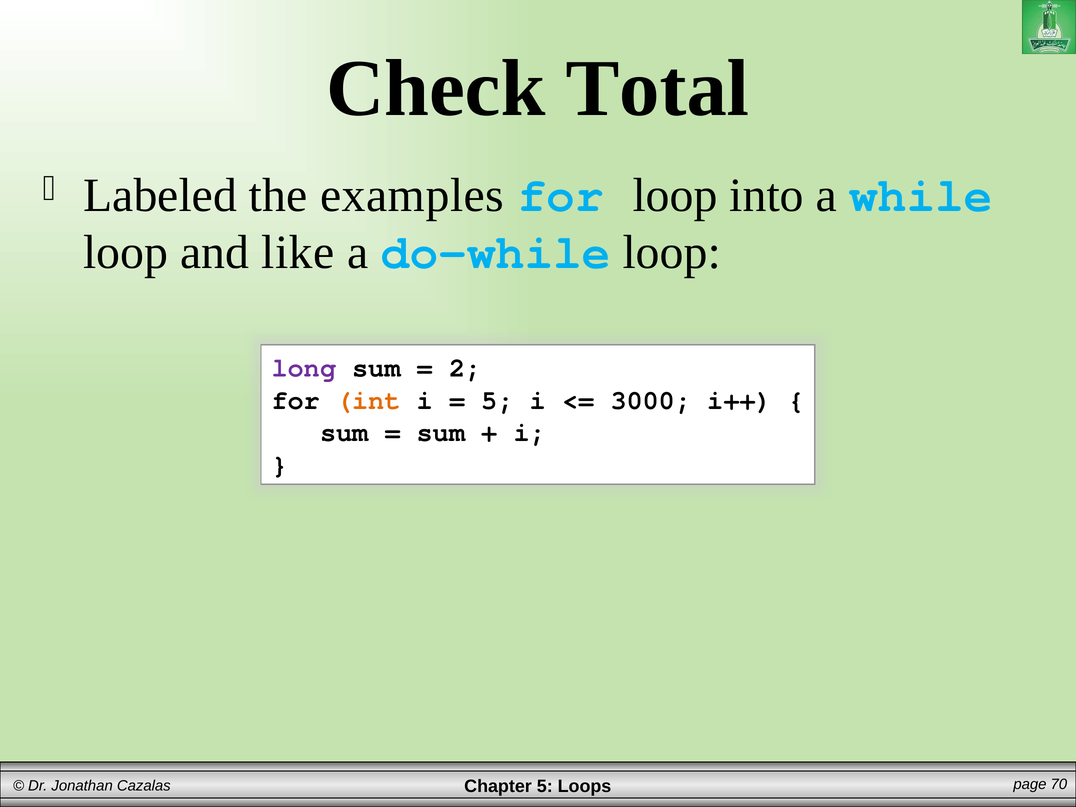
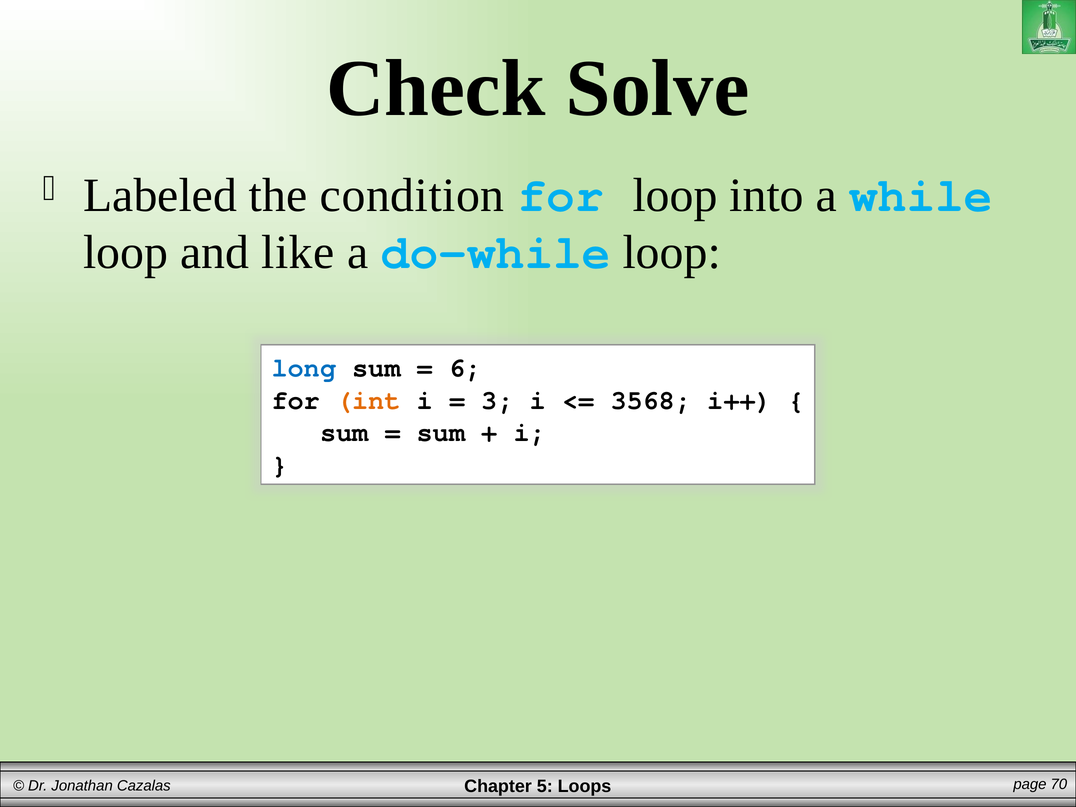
Total: Total -> Solve
examples: examples -> condition
long colour: purple -> blue
2: 2 -> 6
5 at (498, 400): 5 -> 3
3000: 3000 -> 3568
